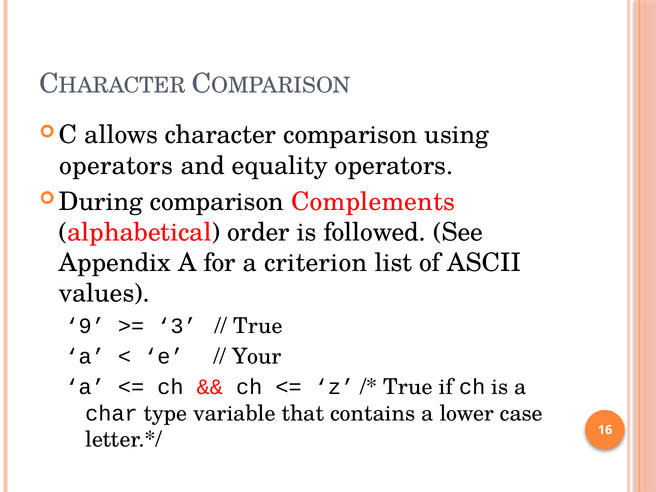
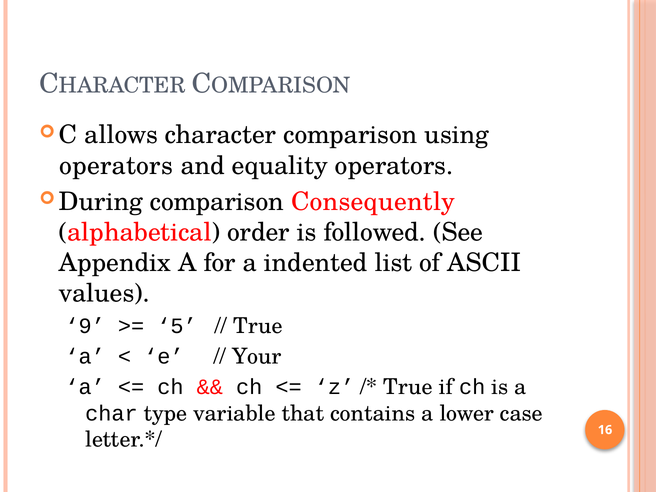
Complements: Complements -> Consequently
criterion: criterion -> indented
3: 3 -> 5
